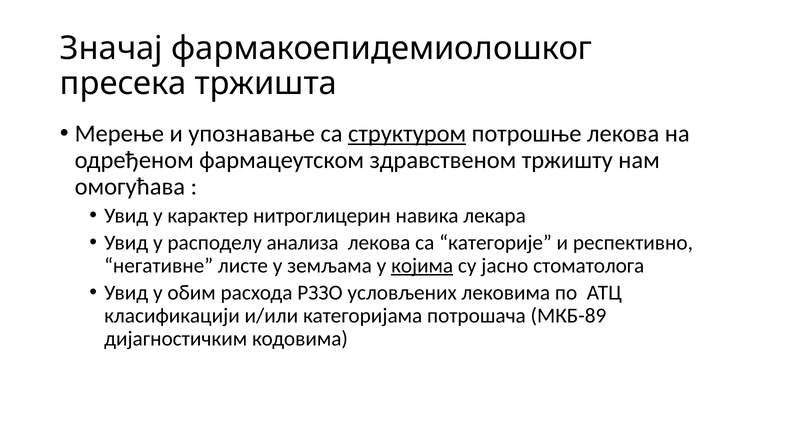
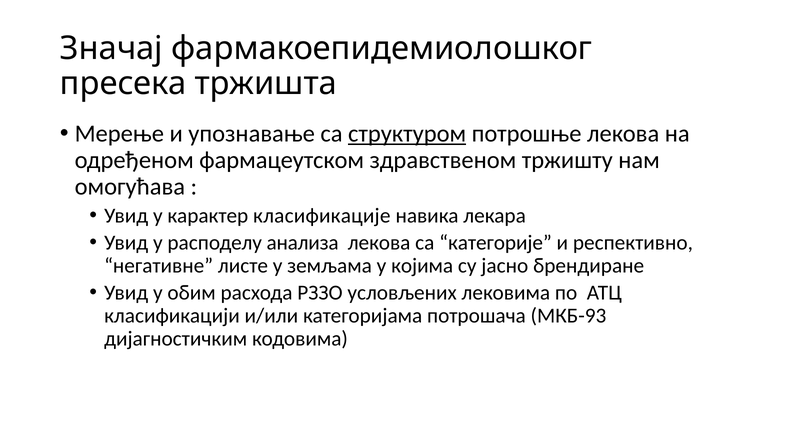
нитроглицерин: нитроглицерин -> класификације
којима underline: present -> none
стоматолога: стоматолога -> брендиране
МКБ-89: МКБ-89 -> МКБ-93
